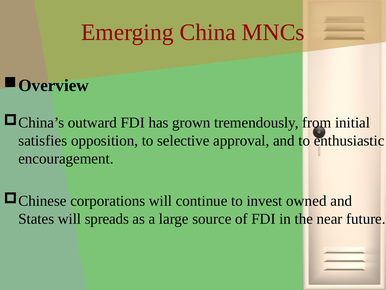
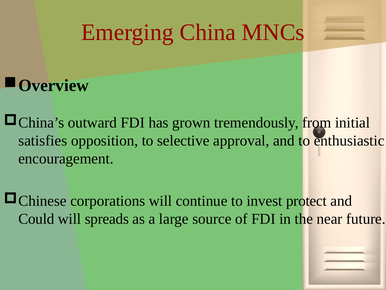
owned: owned -> protect
States: States -> Could
